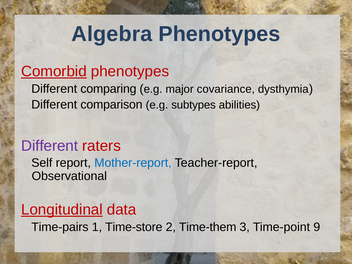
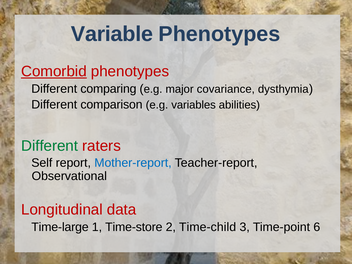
Algebra: Algebra -> Variable
subtypes: subtypes -> variables
Different at (50, 146) colour: purple -> green
Longitudinal underline: present -> none
Time-pairs: Time-pairs -> Time-large
Time-them: Time-them -> Time-child
9: 9 -> 6
